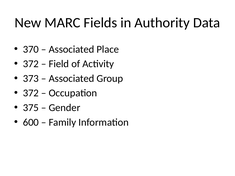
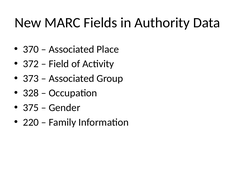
372 at (31, 93): 372 -> 328
600: 600 -> 220
